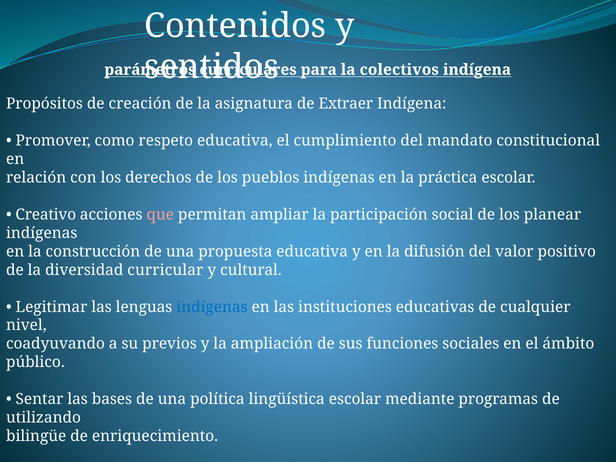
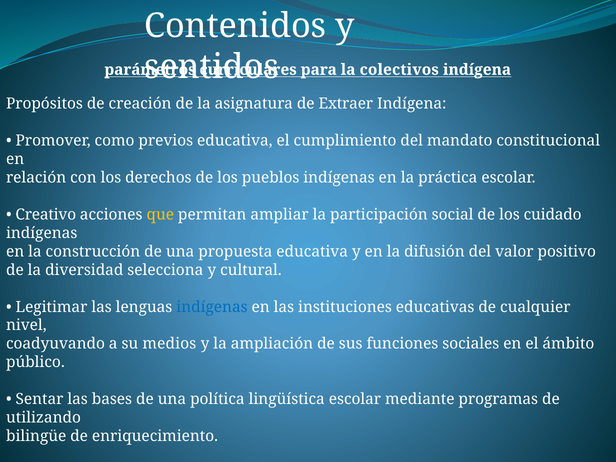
respeto: respeto -> previos
que at (160, 215) colour: pink -> yellow
planear: planear -> cuidado
curricular: curricular -> selecciona
previos: previos -> medios
